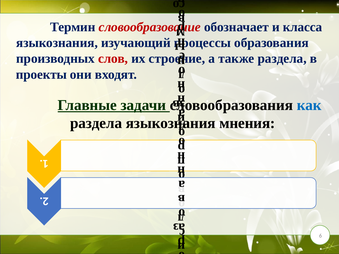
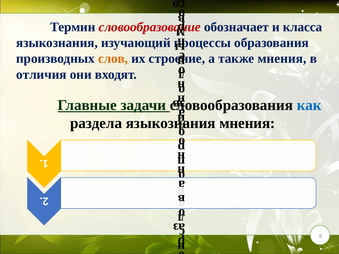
слов colour: red -> orange
также раздела: раздела -> мнения
проекты: проекты -> отличия
